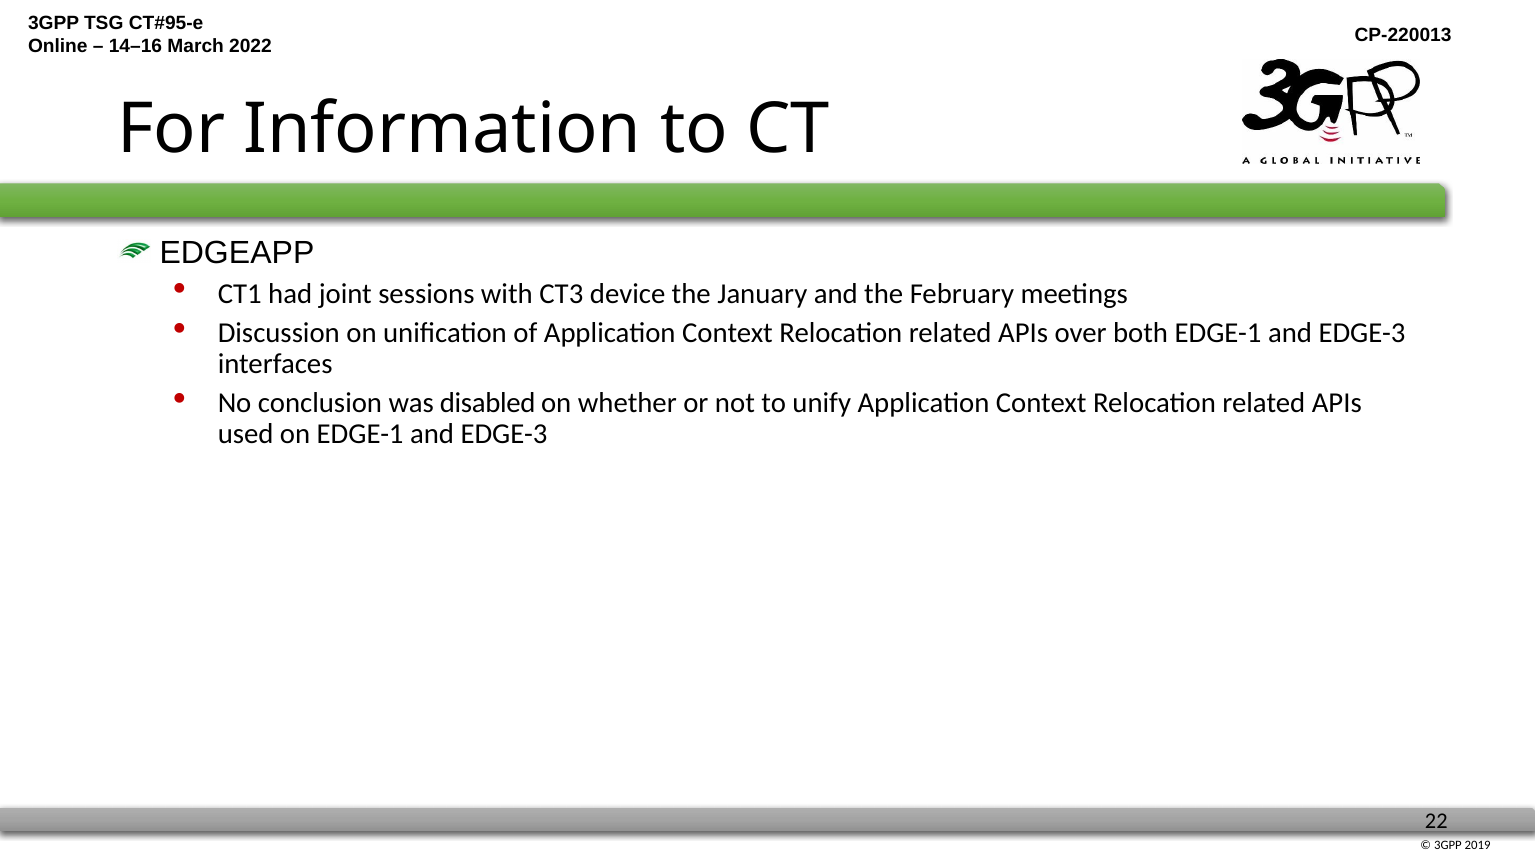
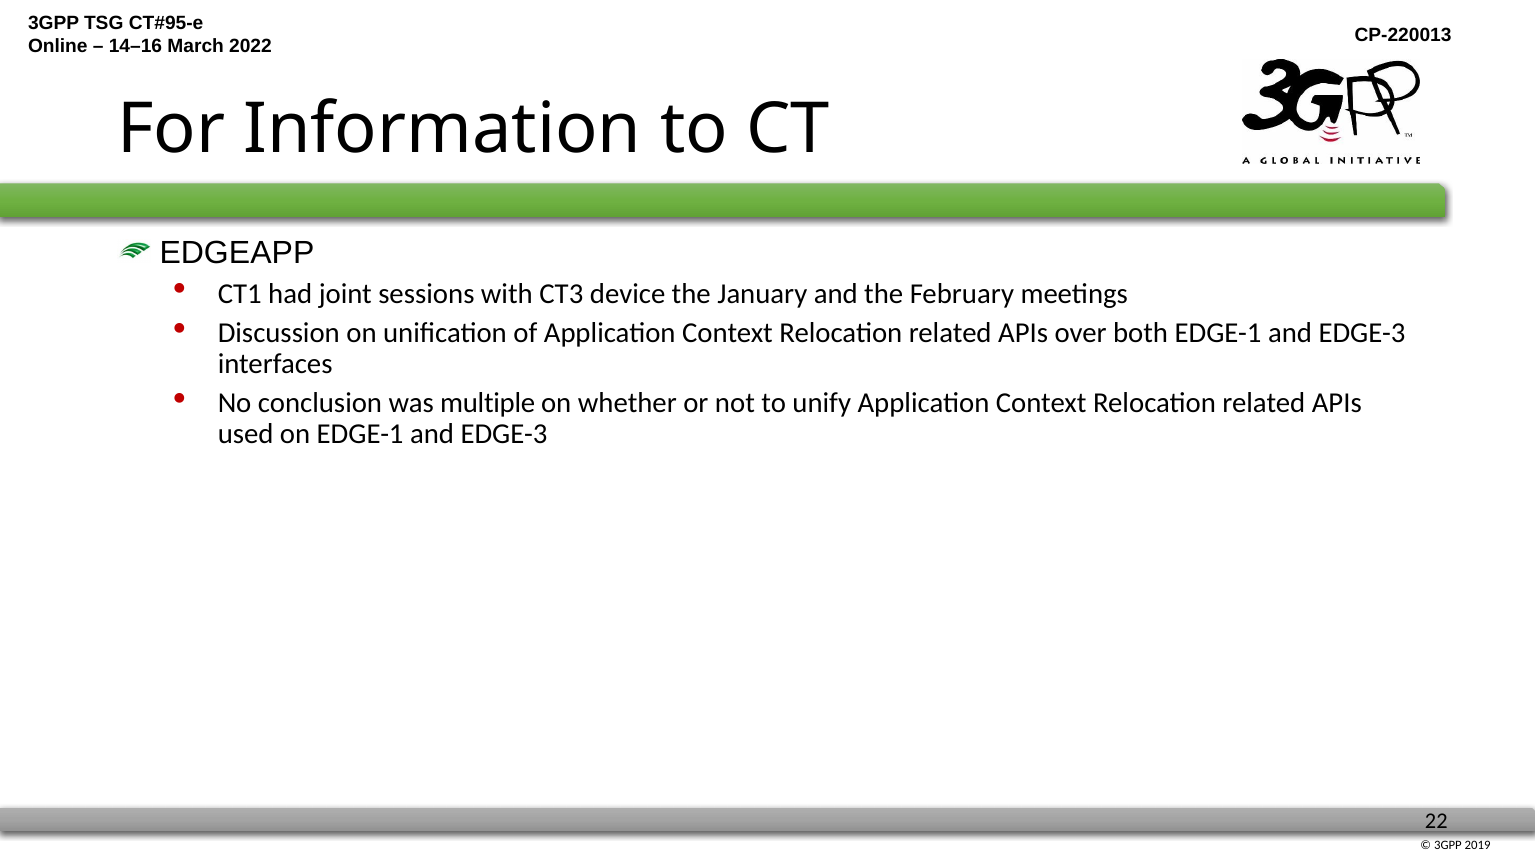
disabled: disabled -> multiple
